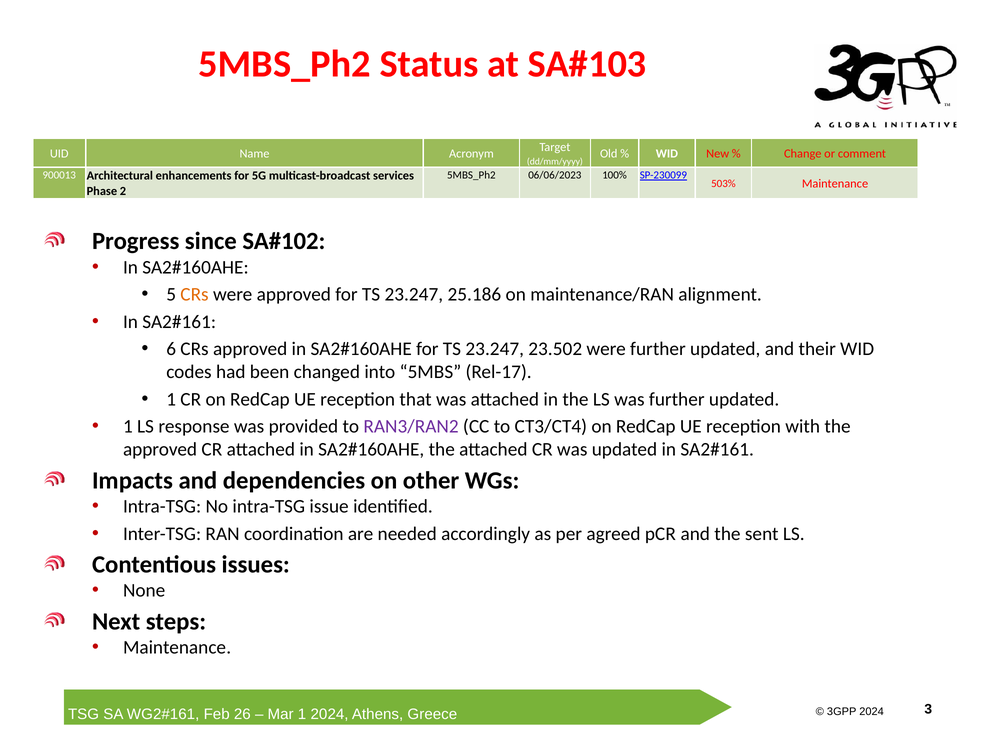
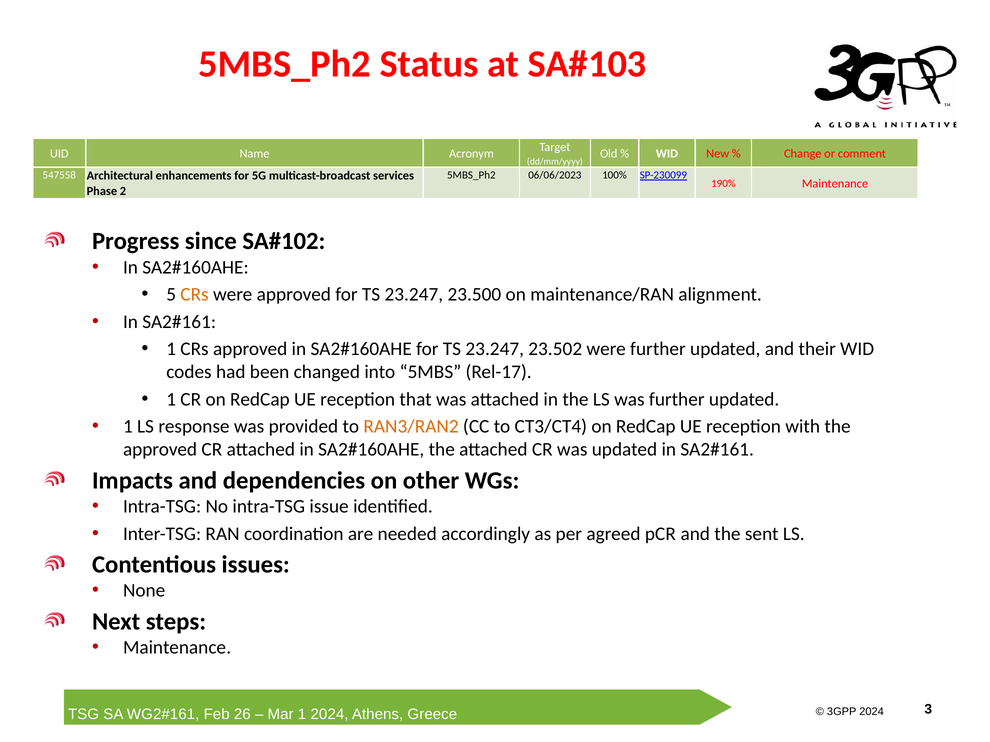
900013: 900013 -> 547558
503%: 503% -> 190%
25.186: 25.186 -> 23.500
6 at (171, 349): 6 -> 1
RAN3/RAN2 colour: purple -> orange
